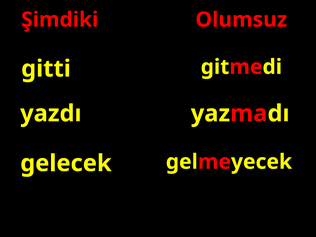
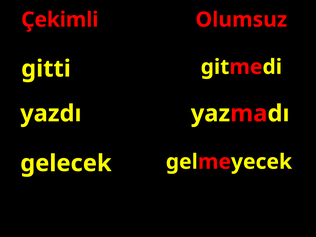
Şimdiki: Şimdiki -> Çekimli
